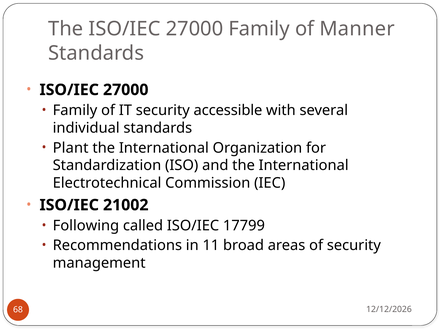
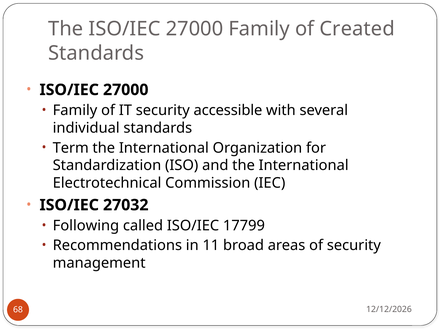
Manner: Manner -> Created
Plant: Plant -> Term
21002: 21002 -> 27032
